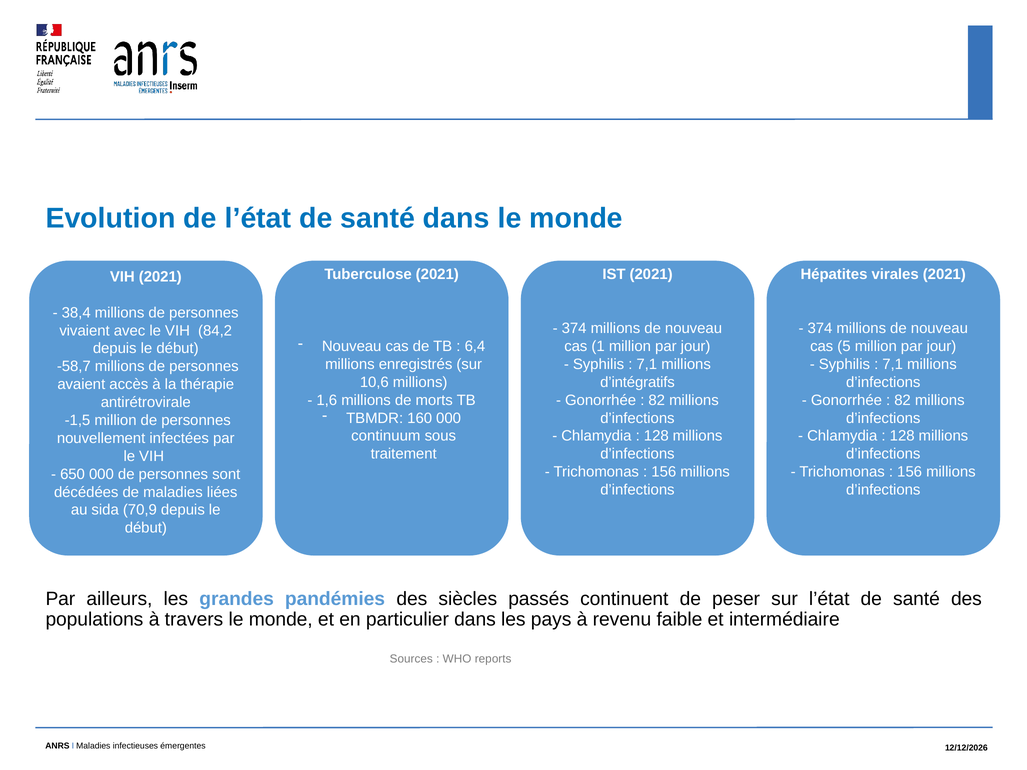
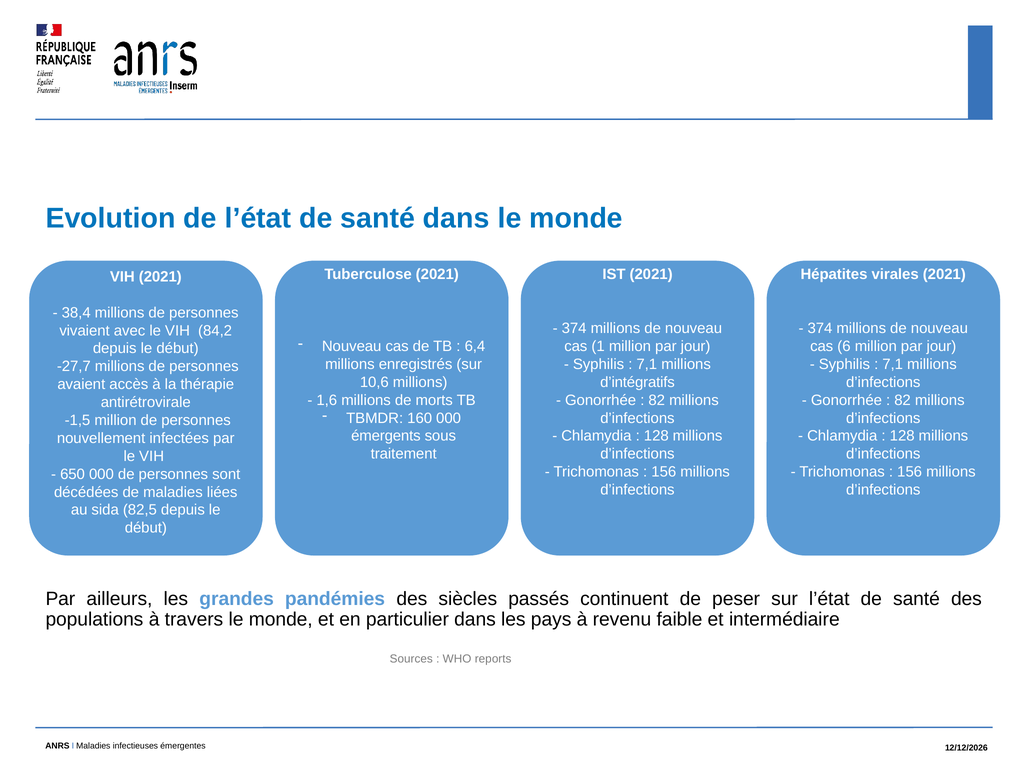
5: 5 -> 6
-58,7: -58,7 -> -27,7
continuum: continuum -> émergents
70,9: 70,9 -> 82,5
